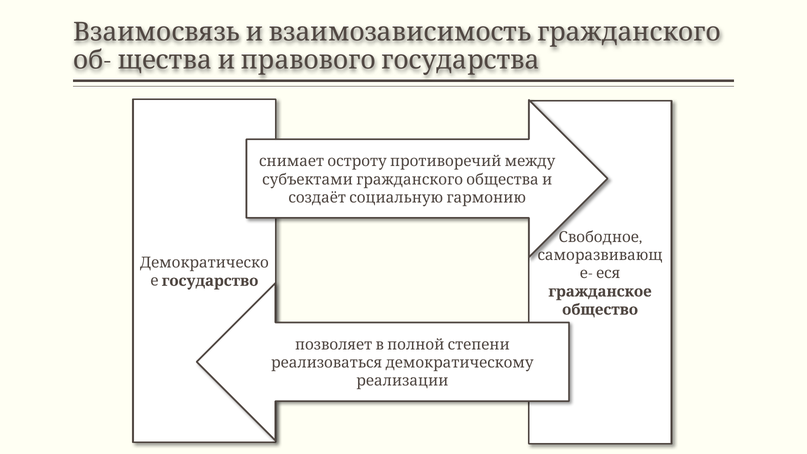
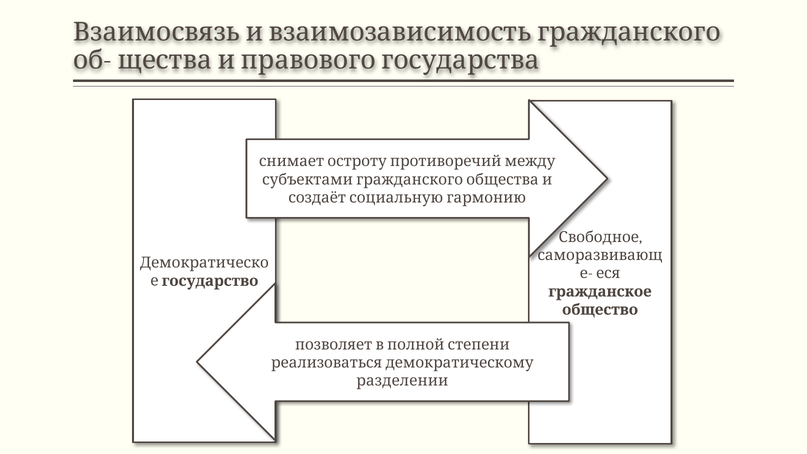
реализации: реализации -> разделении
